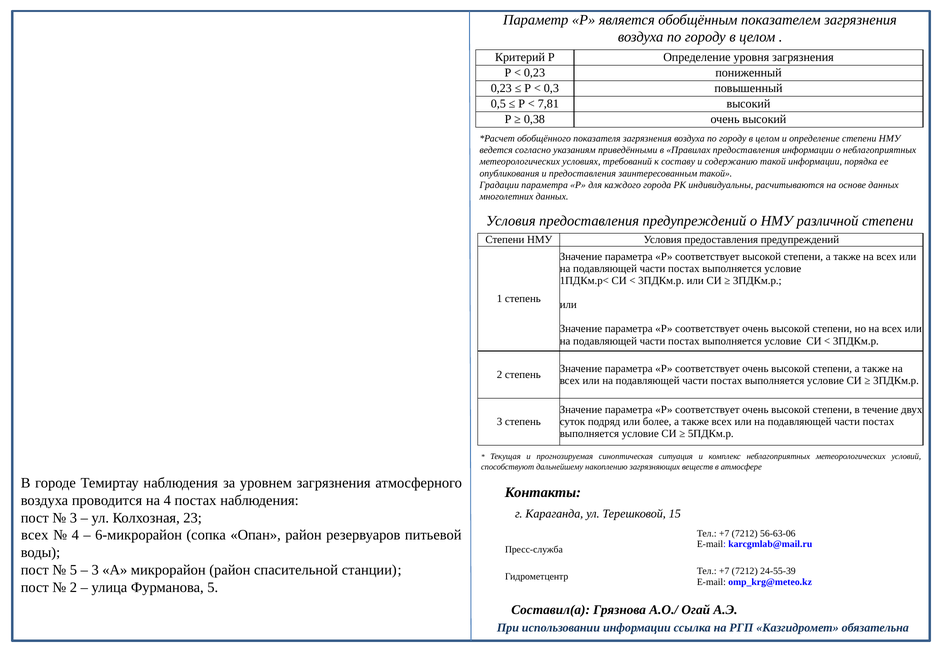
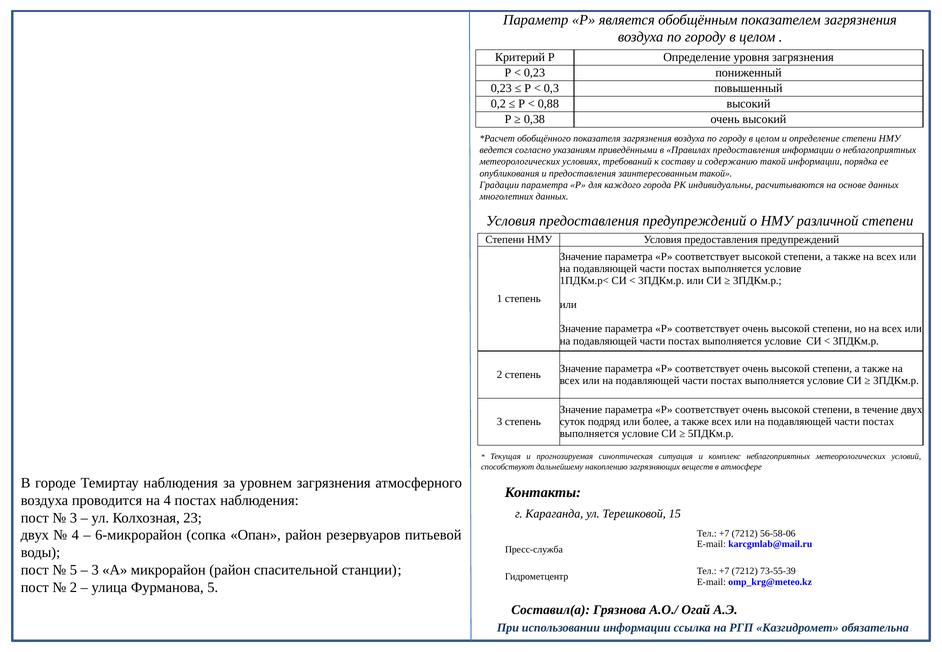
0,5: 0,5 -> 0,2
7,81: 7,81 -> 0,88
всех at (35, 535): всех -> двух
56-63-06: 56-63-06 -> 56-58-06
24-55-39: 24-55-39 -> 73-55-39
